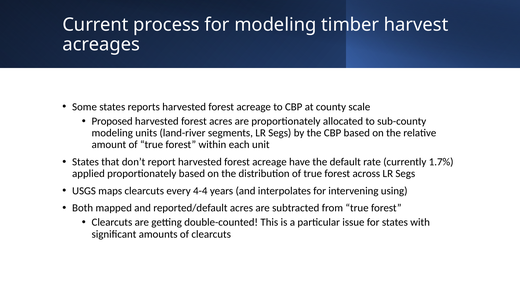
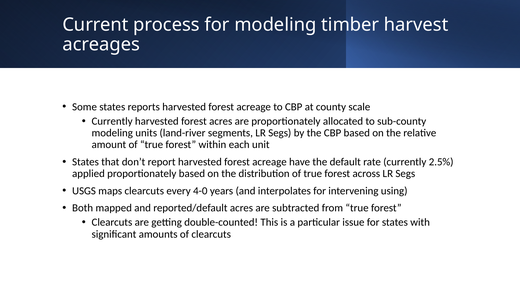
Proposed at (112, 121): Proposed -> Currently
1.7%: 1.7% -> 2.5%
4-4: 4-4 -> 4-0
